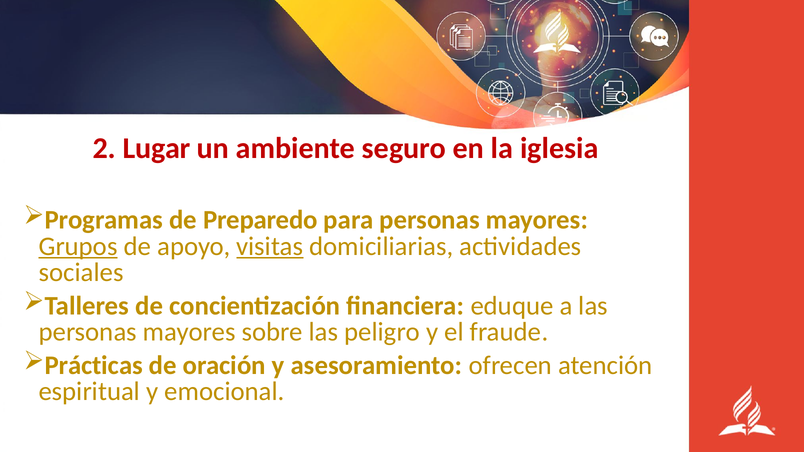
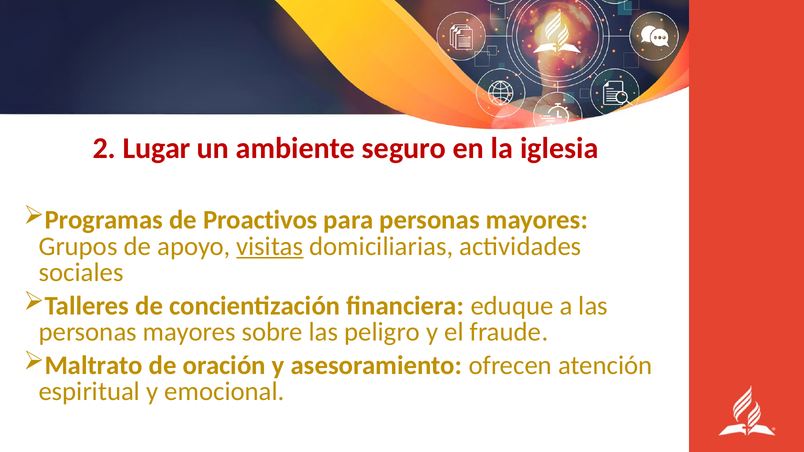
Preparedo: Preparedo -> Proactivos
Grupos underline: present -> none
Prácticas: Prácticas -> Maltrato
